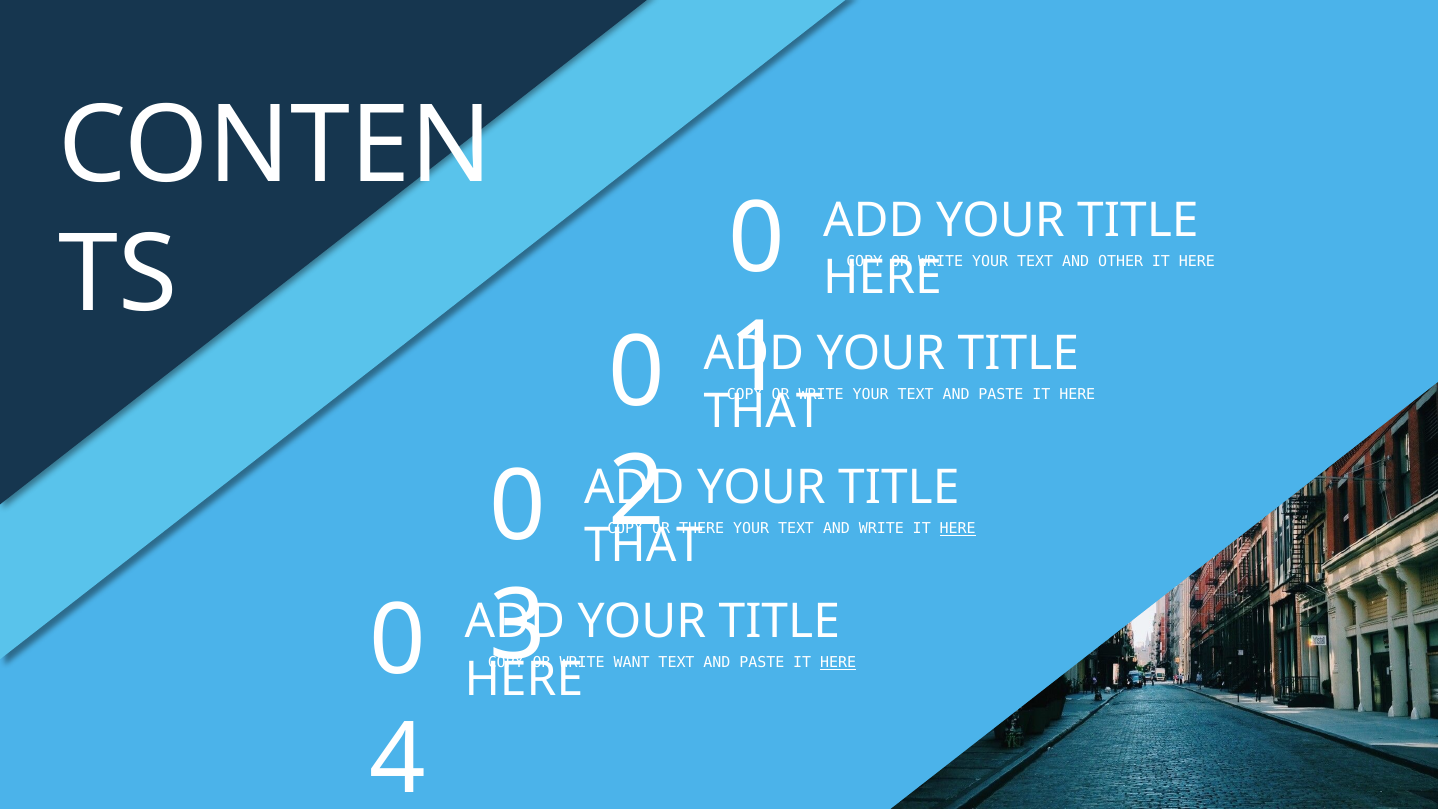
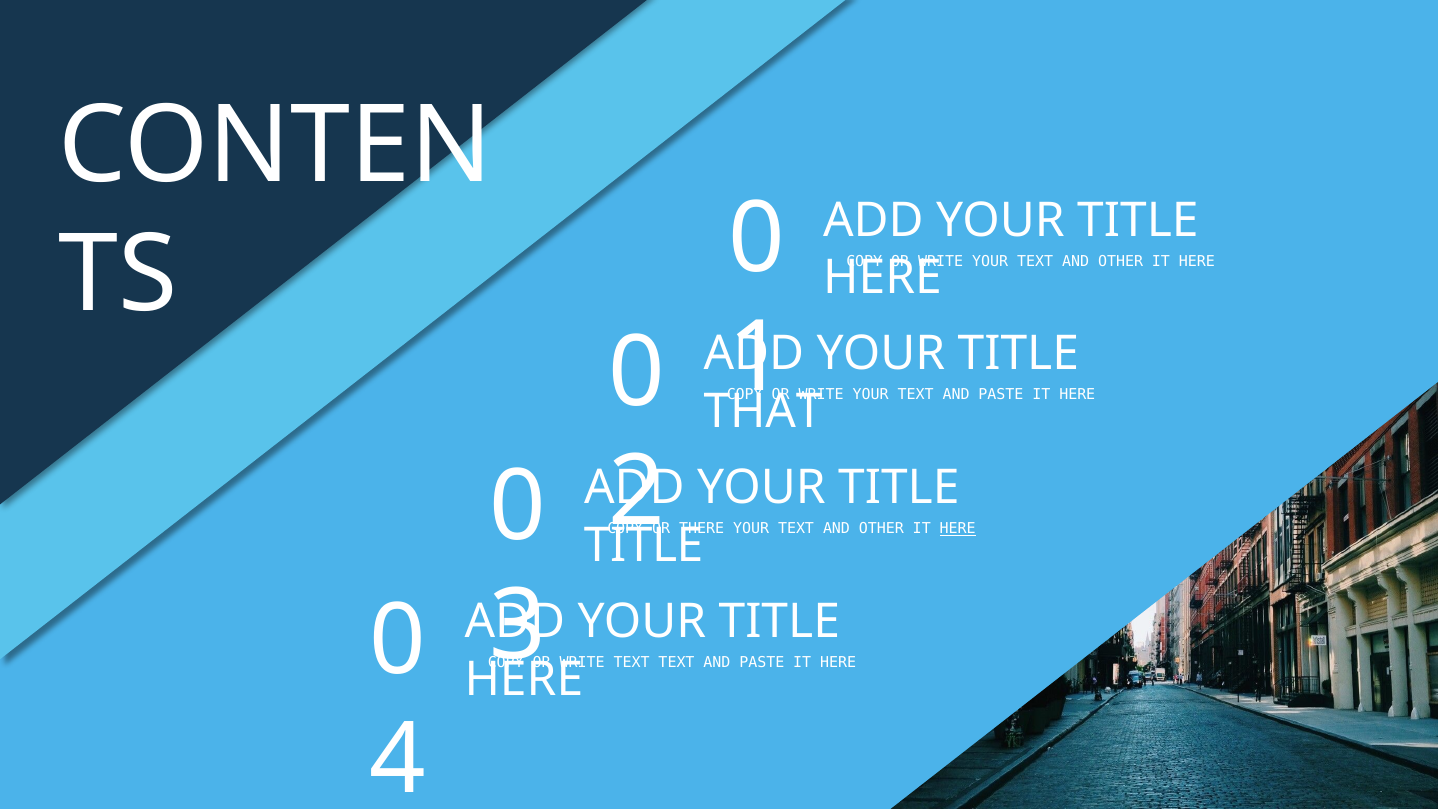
WRITE at (881, 529): WRITE -> OTHER
THAT at (643, 545): THAT -> TITLE
WRITE WANT: WANT -> TEXT
HERE at (838, 663) underline: present -> none
